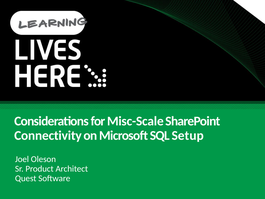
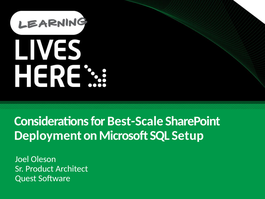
Misc-Scale: Misc-Scale -> Best-Scale
Connectivity: Connectivity -> Deployment
